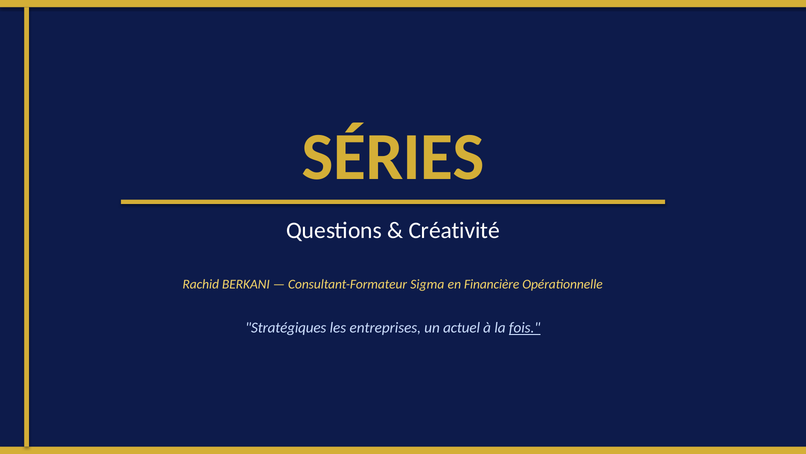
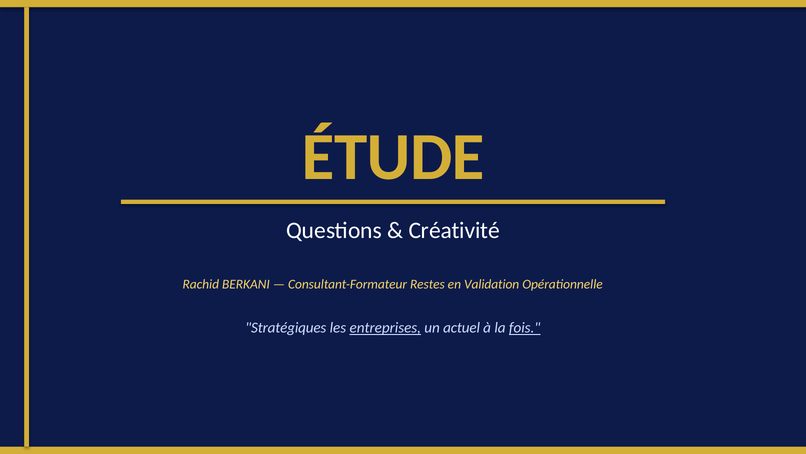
SÉRIES: SÉRIES -> ÉTUDE
Sigma: Sigma -> Restes
Financière: Financière -> Validation
entreprises underline: none -> present
